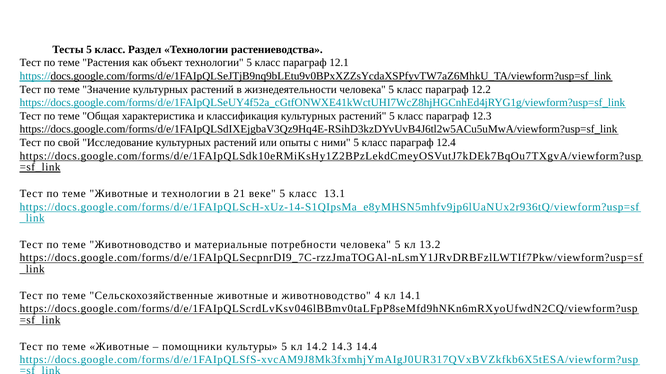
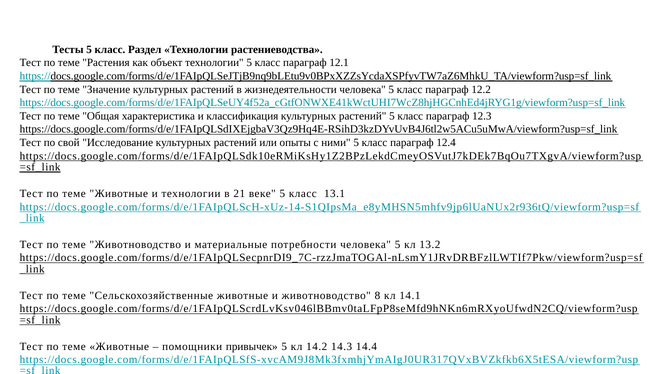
4: 4 -> 8
культуры: культуры -> привычек
